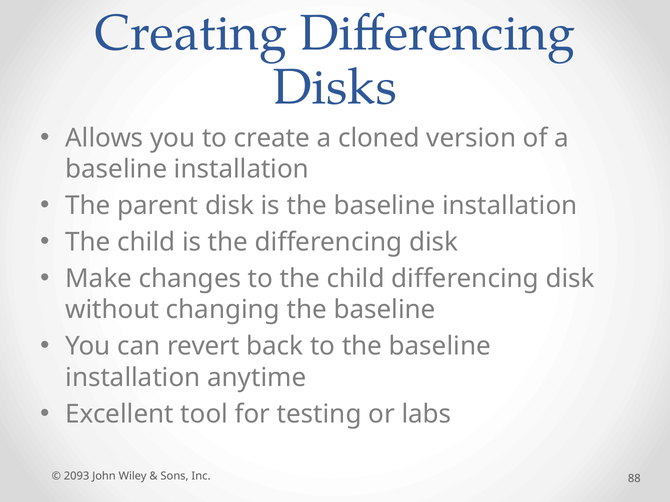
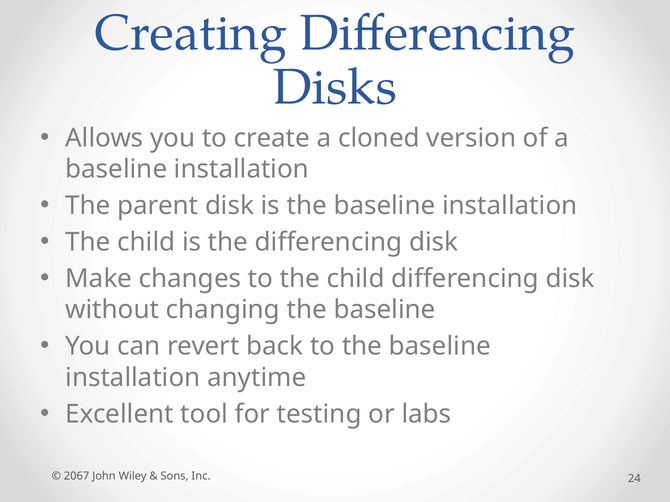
2093: 2093 -> 2067
88: 88 -> 24
